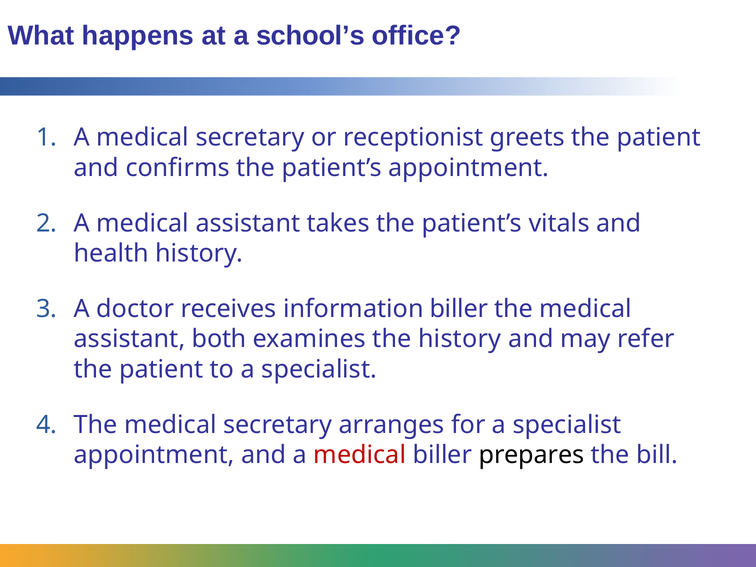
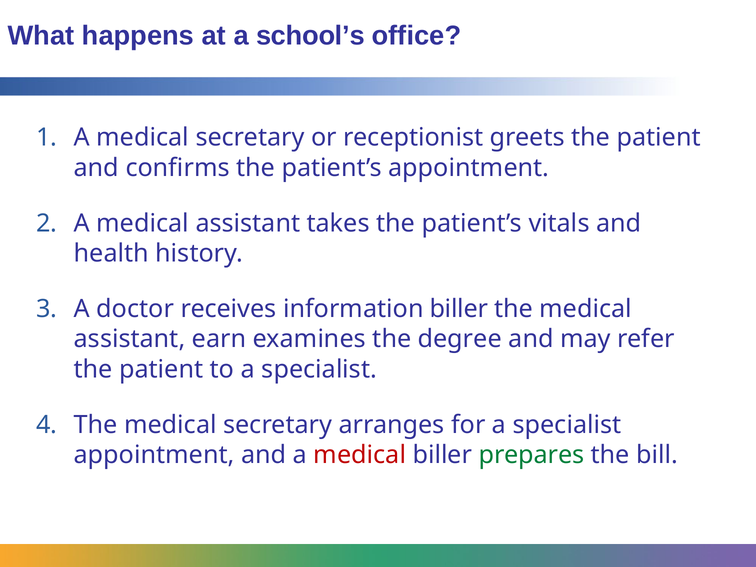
both: both -> earn
the history: history -> degree
prepares colour: black -> green
